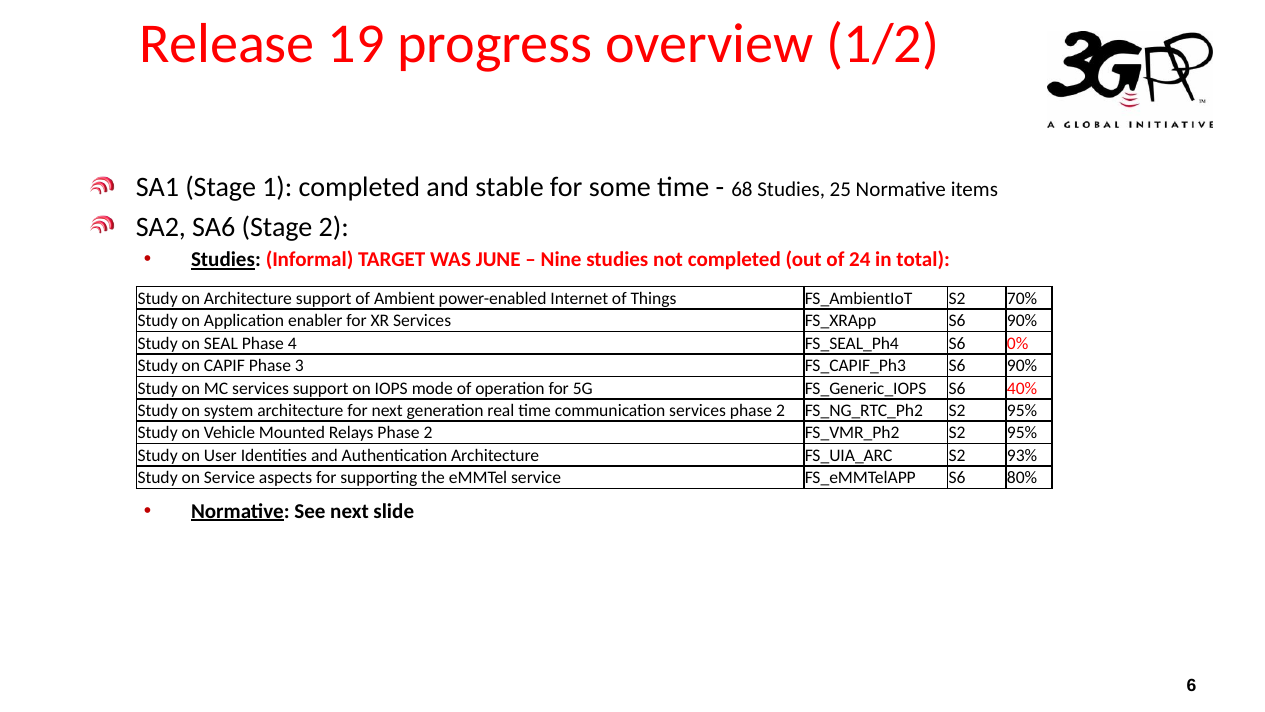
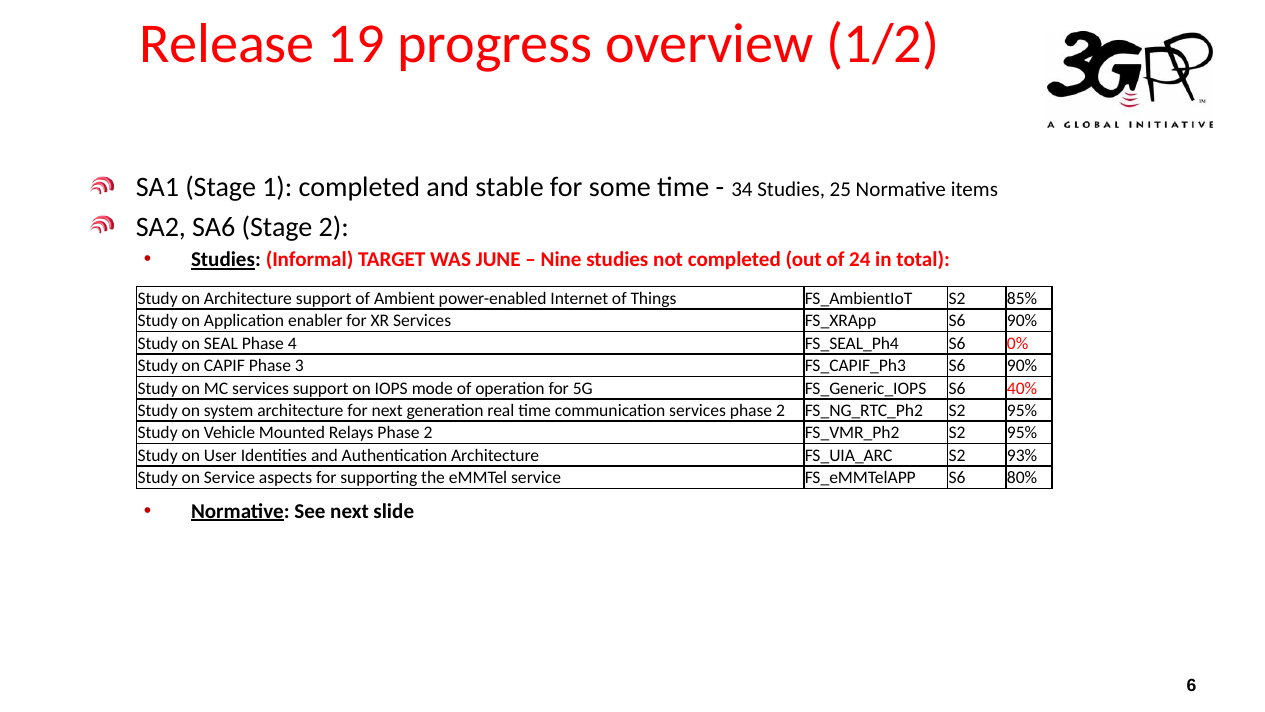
68: 68 -> 34
70%: 70% -> 85%
